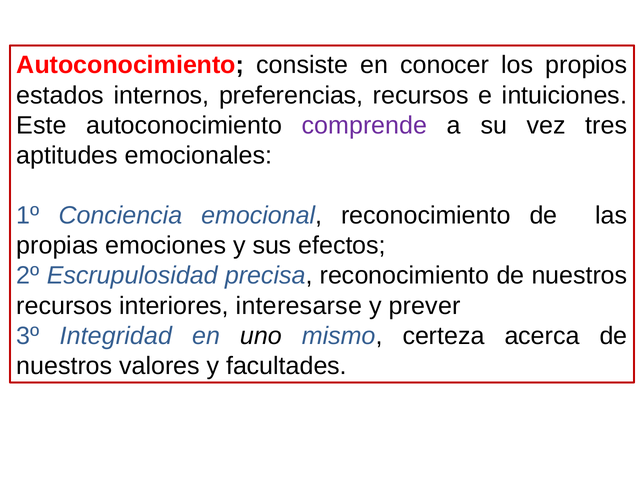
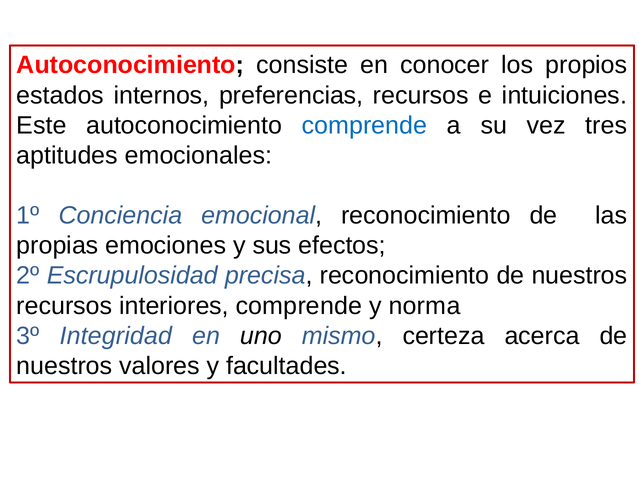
comprende at (365, 125) colour: purple -> blue
interiores interesarse: interesarse -> comprende
prever: prever -> norma
